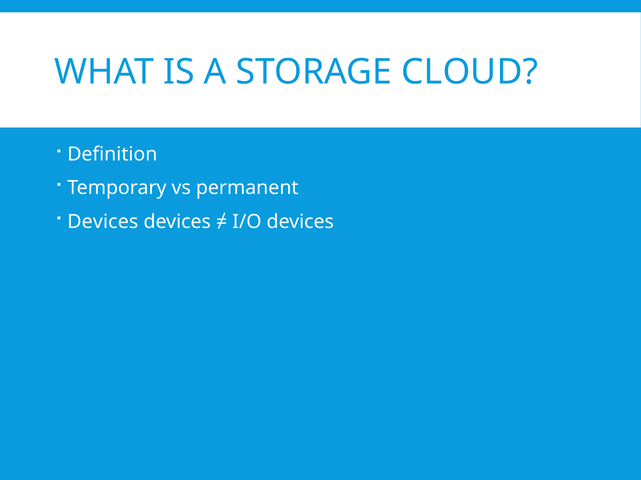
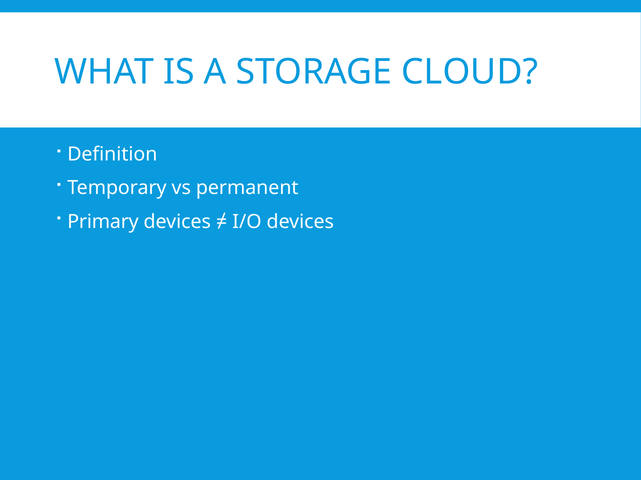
Devices at (103, 222): Devices -> Primary
